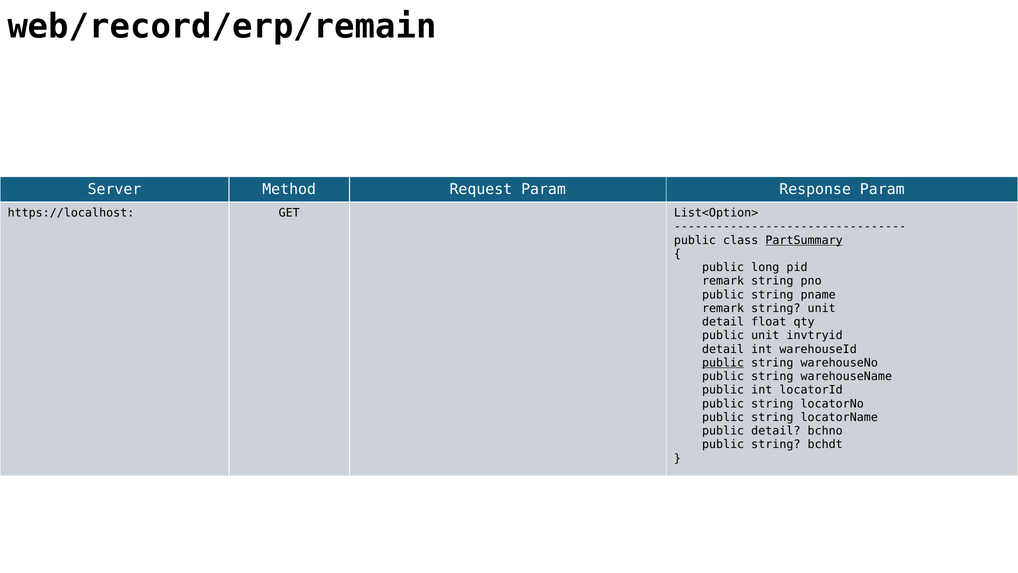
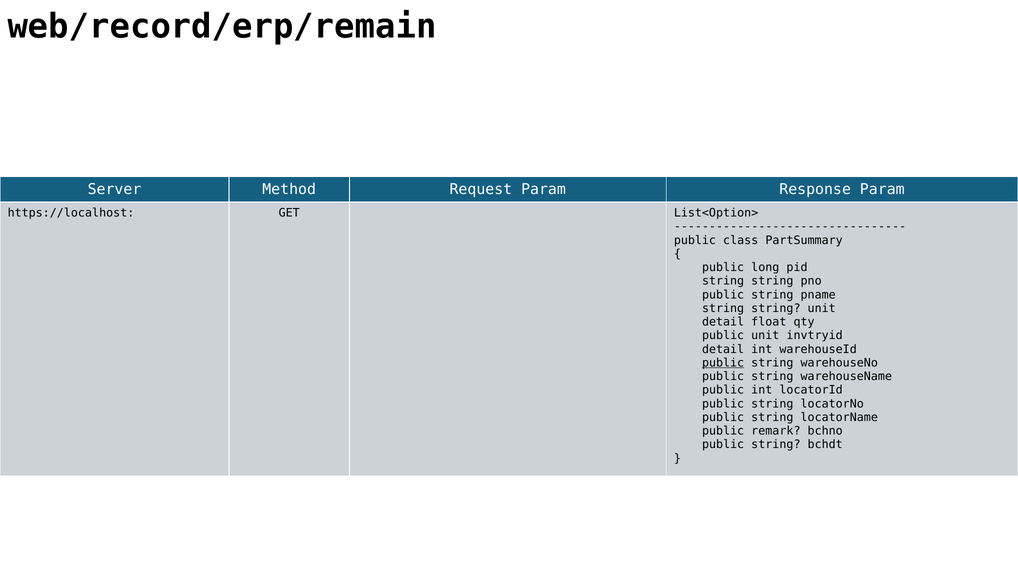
PartSummary underline: present -> none
remark at (723, 281): remark -> string
remark at (723, 308): remark -> string
public detail: detail -> remark
